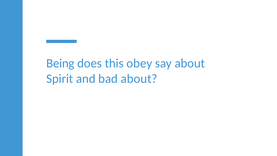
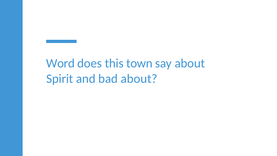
Being: Being -> Word
obey: obey -> town
